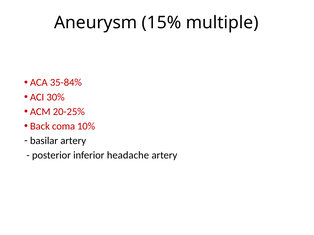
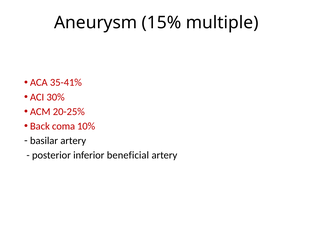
35-84%: 35-84% -> 35-41%
headache: headache -> beneficial
